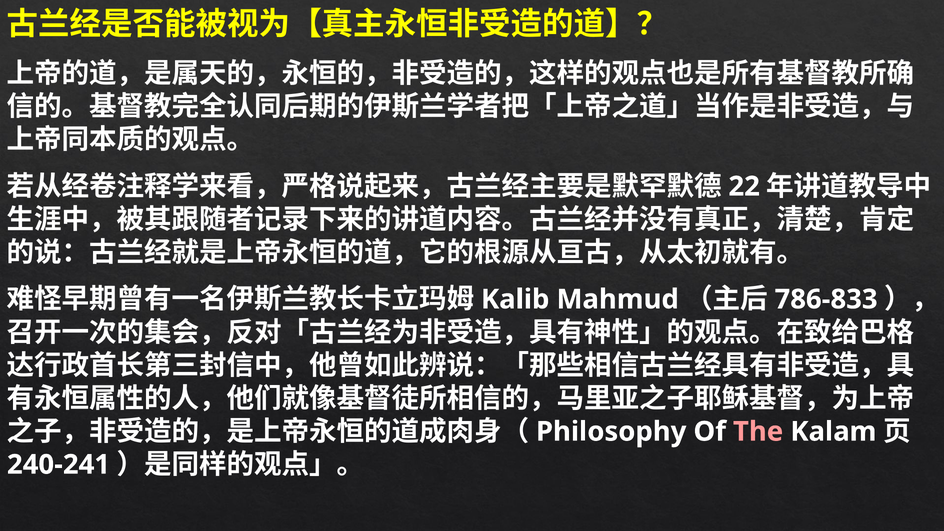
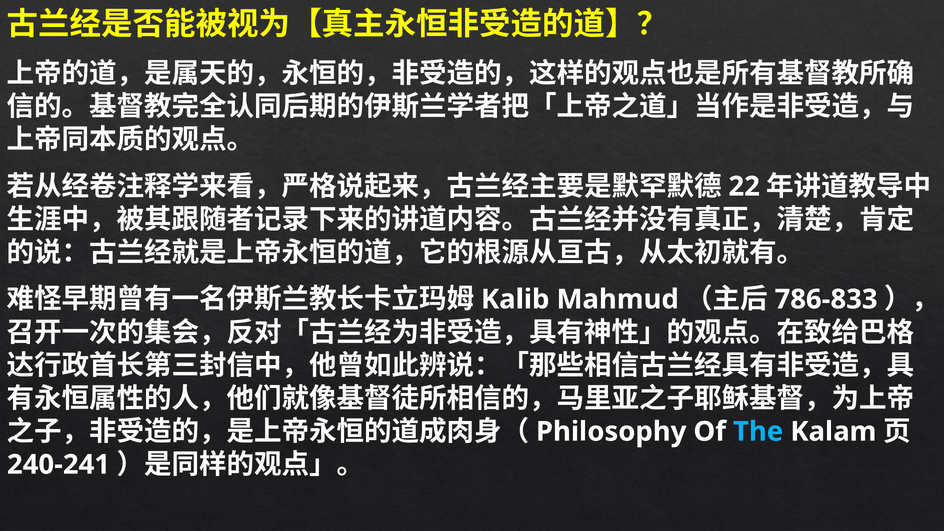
The colour: pink -> light blue
